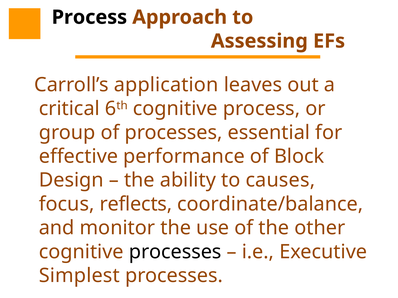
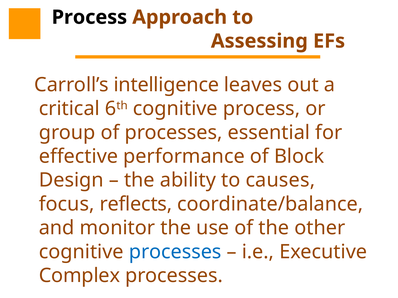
application: application -> intelligence
processes at (175, 252) colour: black -> blue
Simplest: Simplest -> Complex
